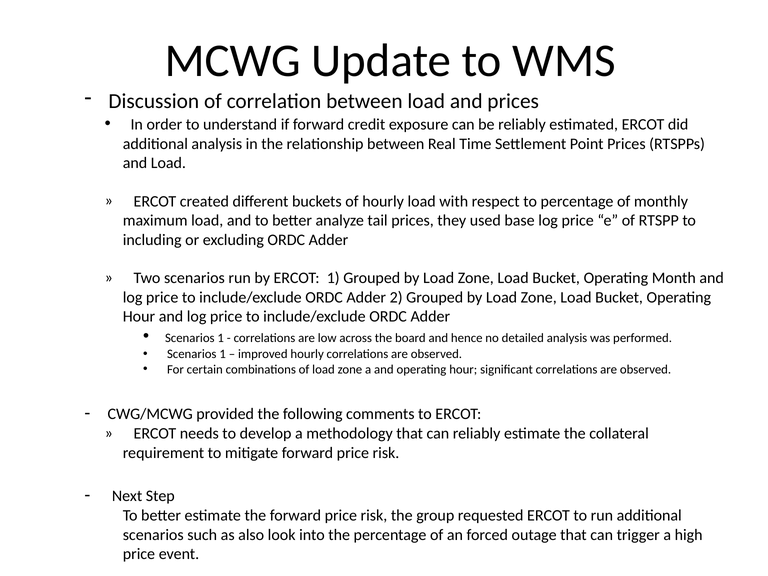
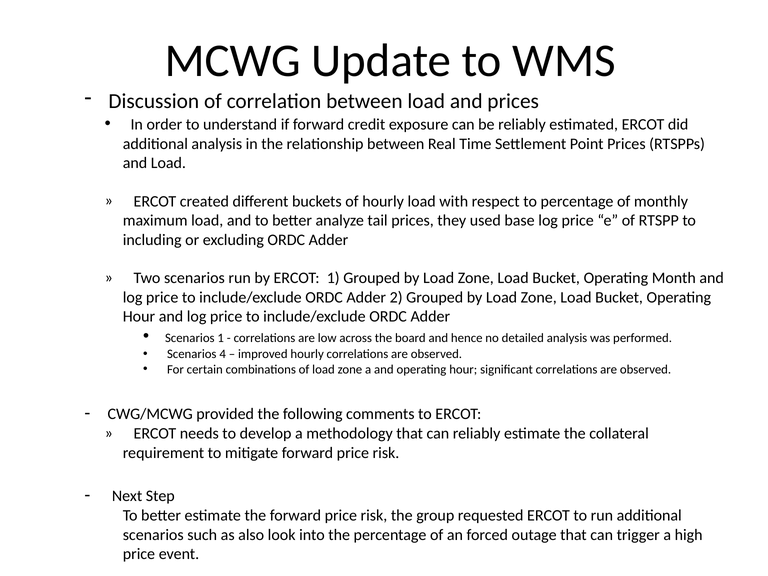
1 at (223, 354): 1 -> 4
